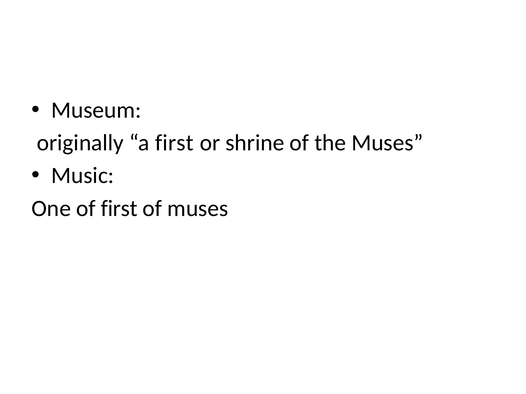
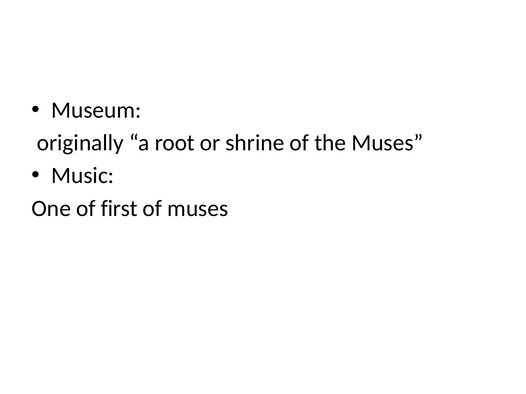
a first: first -> root
